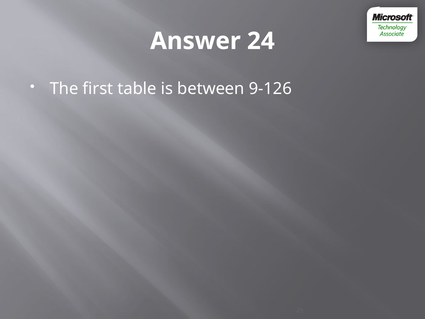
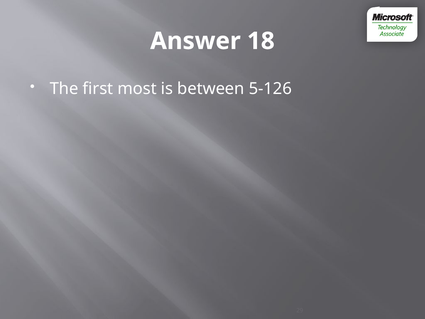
24: 24 -> 18
table: table -> most
9-126: 9-126 -> 5-126
